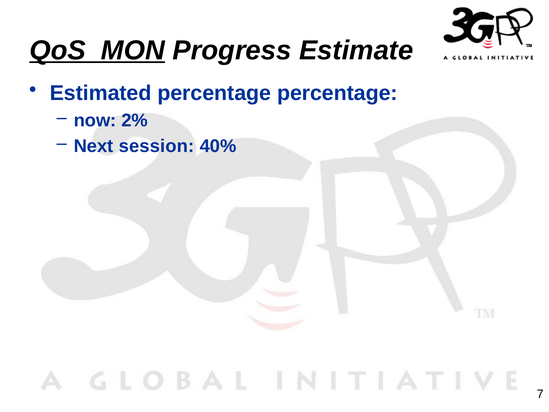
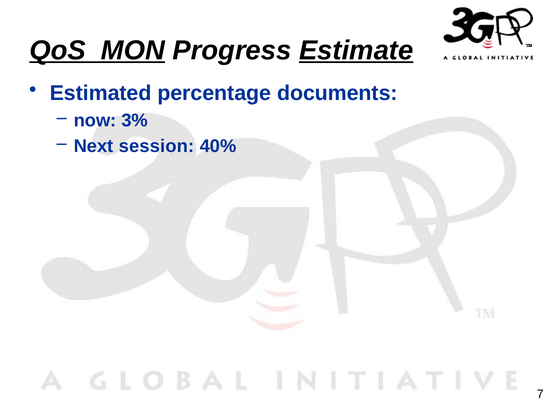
Estimate underline: none -> present
percentage percentage: percentage -> documents
2%: 2% -> 3%
